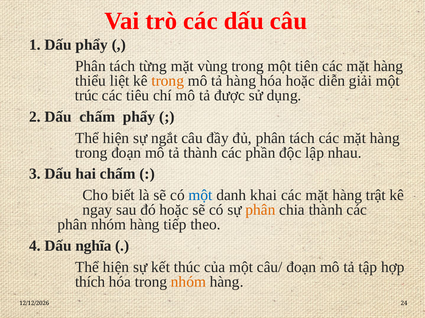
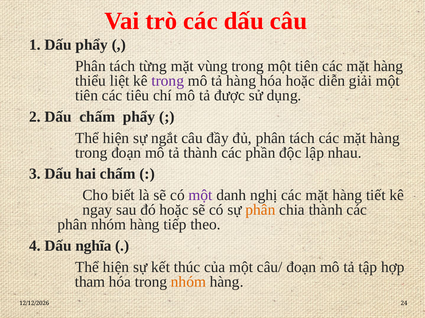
trong at (168, 81) colour: orange -> purple
trúc at (87, 96): trúc -> tiên
một at (201, 196) colour: blue -> purple
khai: khai -> nghị
trật: trật -> tiết
thích: thích -> tham
